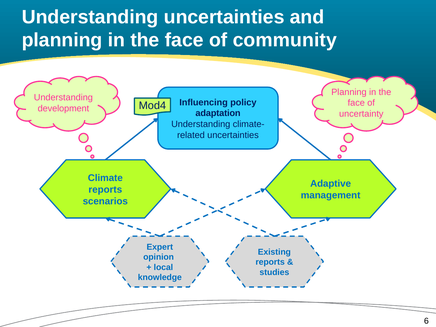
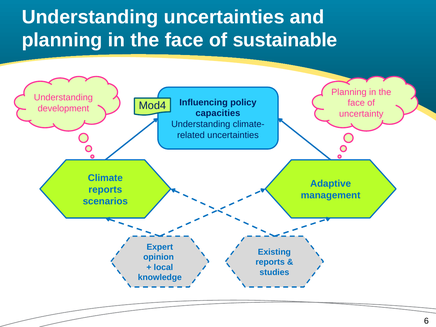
community: community -> sustainable
adaptation: adaptation -> capacities
